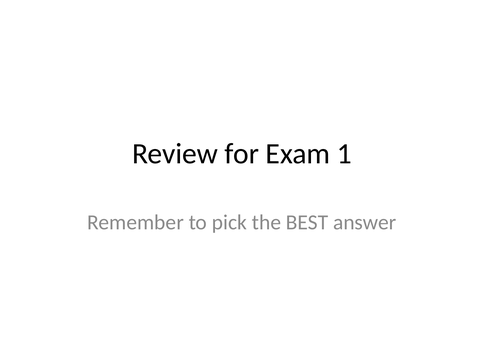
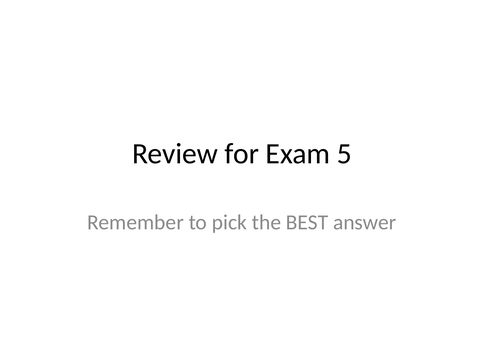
1: 1 -> 5
